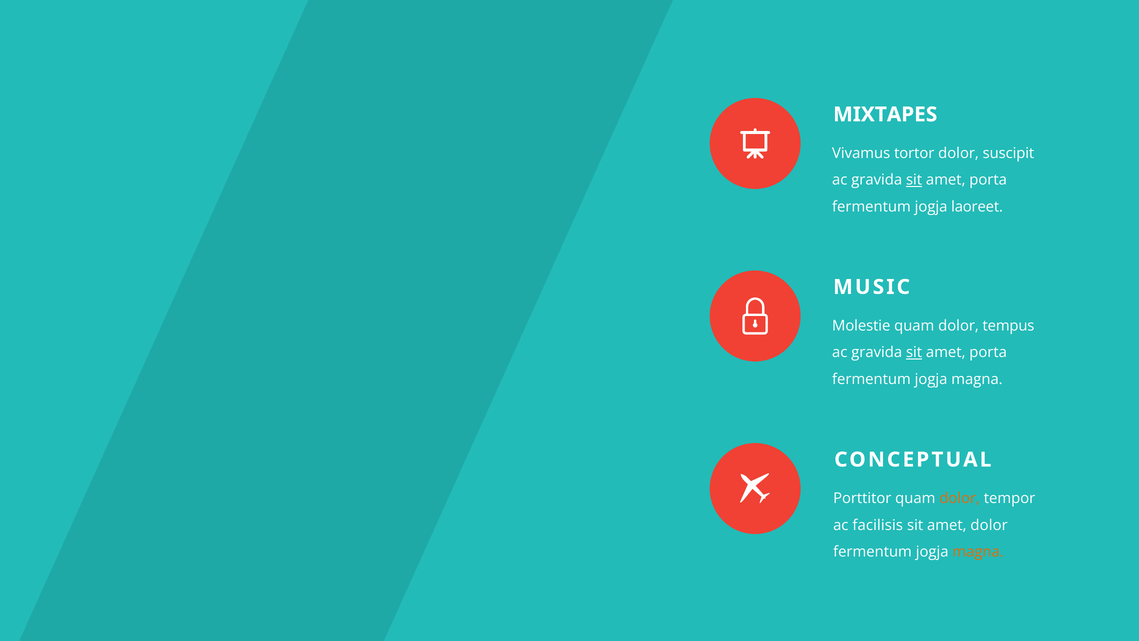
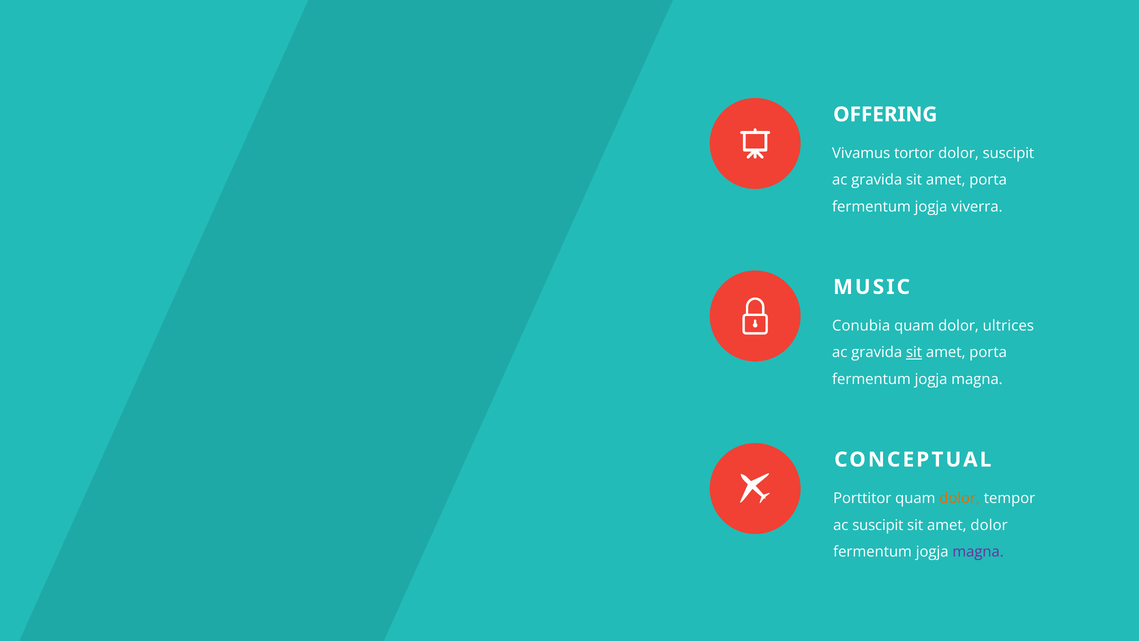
MIXTAPES: MIXTAPES -> OFFERING
sit at (914, 180) underline: present -> none
laoreet: laoreet -> viverra
Molestie: Molestie -> Conubia
tempus: tempus -> ultrices
ac facilisis: facilisis -> suscipit
magna at (978, 552) colour: orange -> purple
